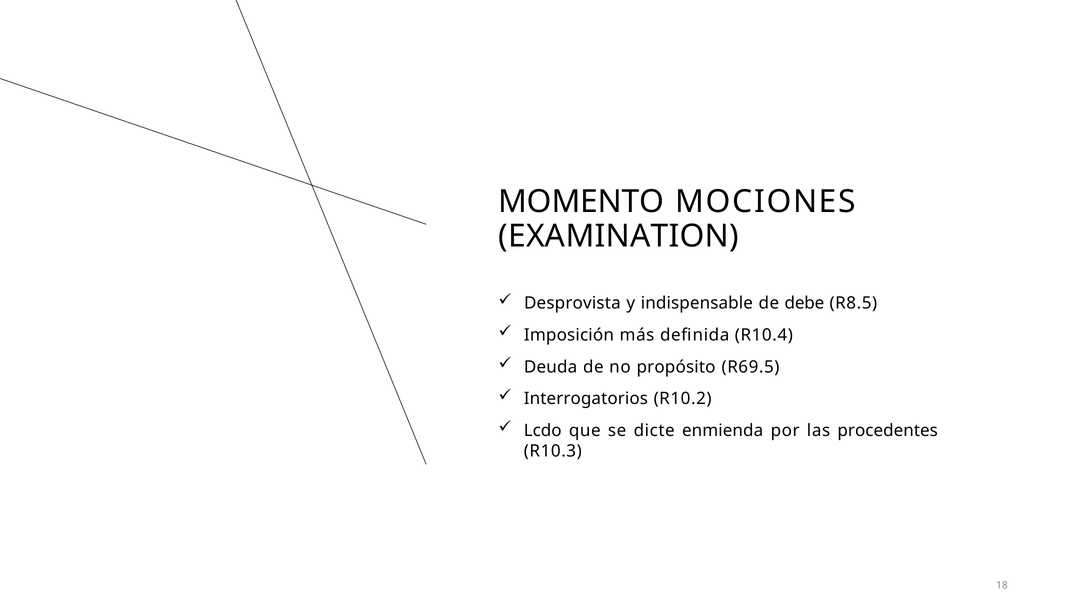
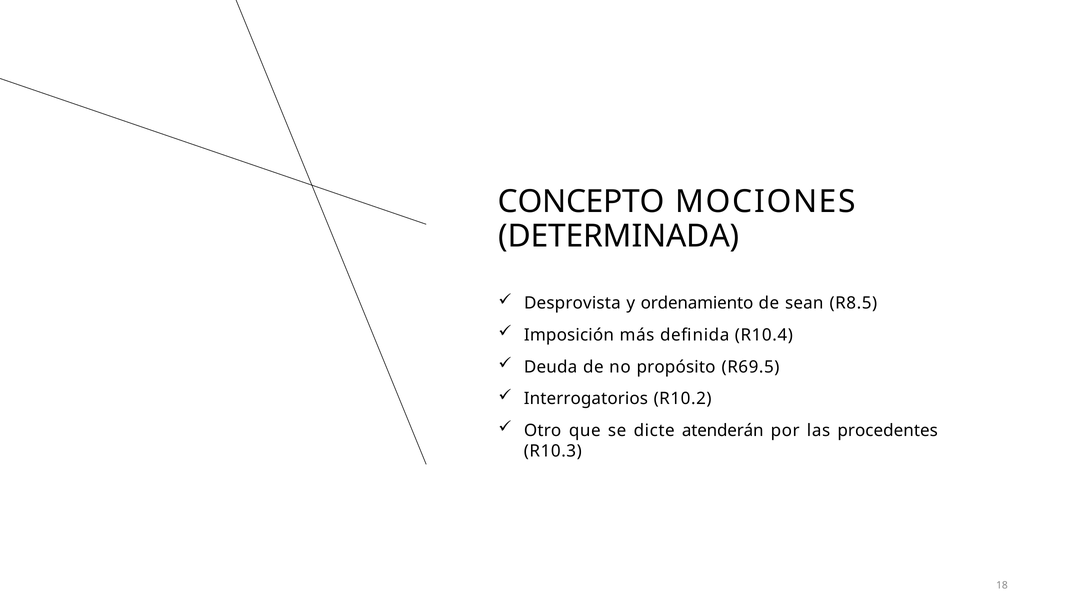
MOMENTO: MOMENTO -> CONCEPTO
EXAMINATION: EXAMINATION -> DETERMINADA
indispensable: indispensable -> ordenamiento
debe: debe -> sean
Lcdo: Lcdo -> Otro
enmienda: enmienda -> atenderán
